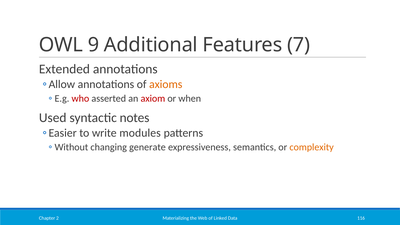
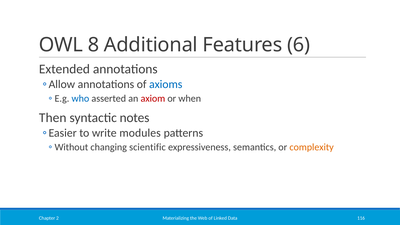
9: 9 -> 8
7: 7 -> 6
axioms colour: orange -> blue
who colour: red -> blue
Used: Used -> Then
generate: generate -> scientific
